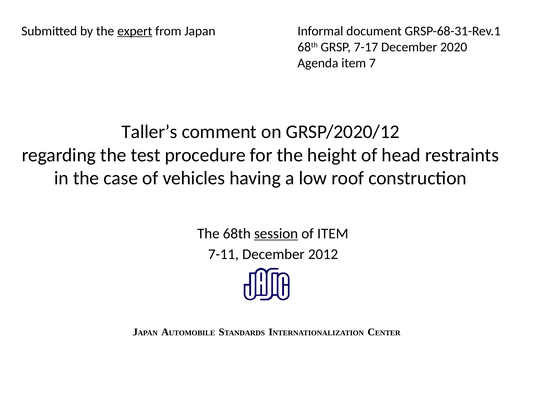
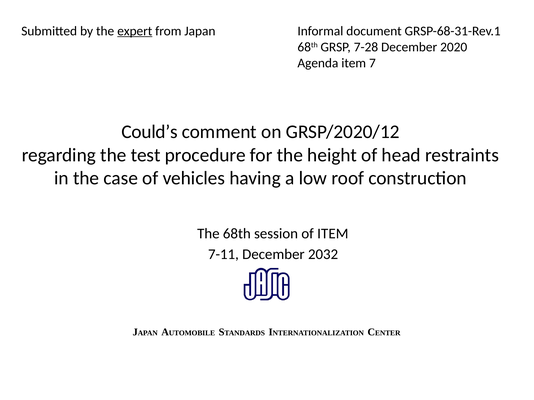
7-17: 7-17 -> 7-28
Taller’s: Taller’s -> Could’s
session underline: present -> none
2012: 2012 -> 2032
